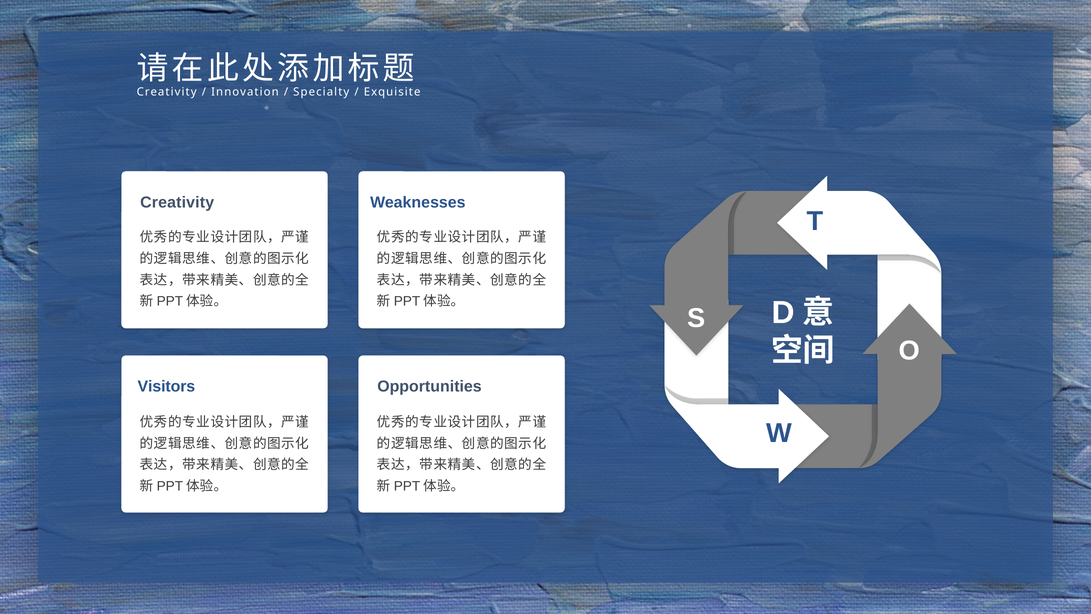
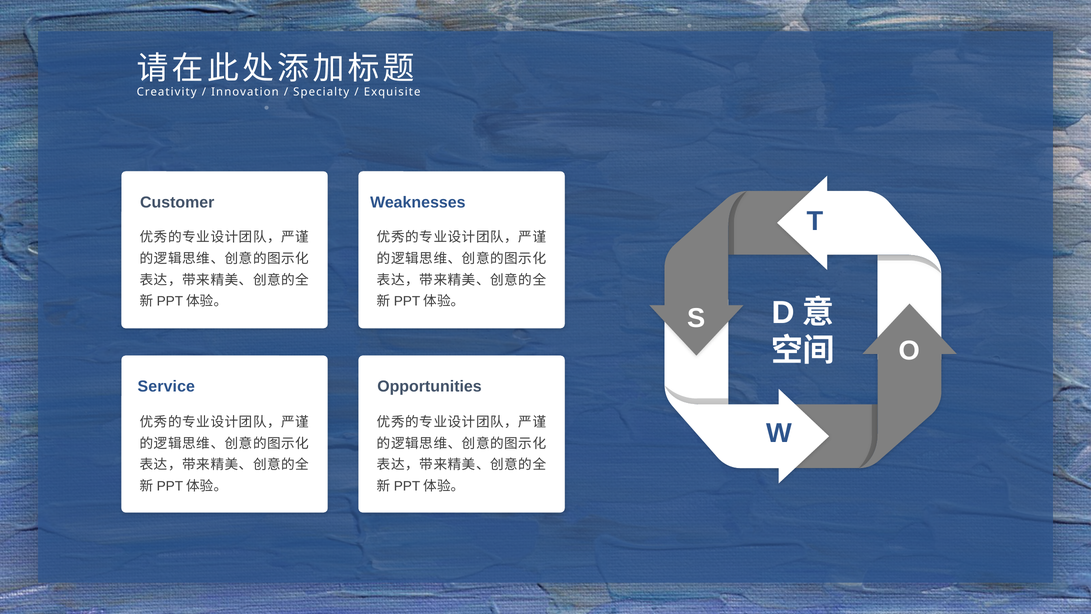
Creativity at (177, 202): Creativity -> Customer
Visitors: Visitors -> Service
